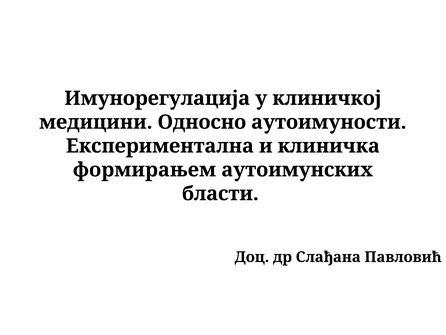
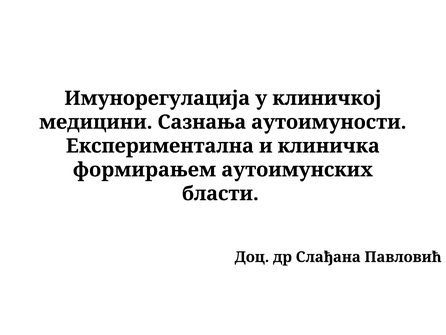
Односно: Односно -> Сазнања
